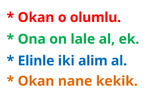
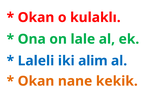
olumlu: olumlu -> kulaklı
Elinle: Elinle -> Laleli
